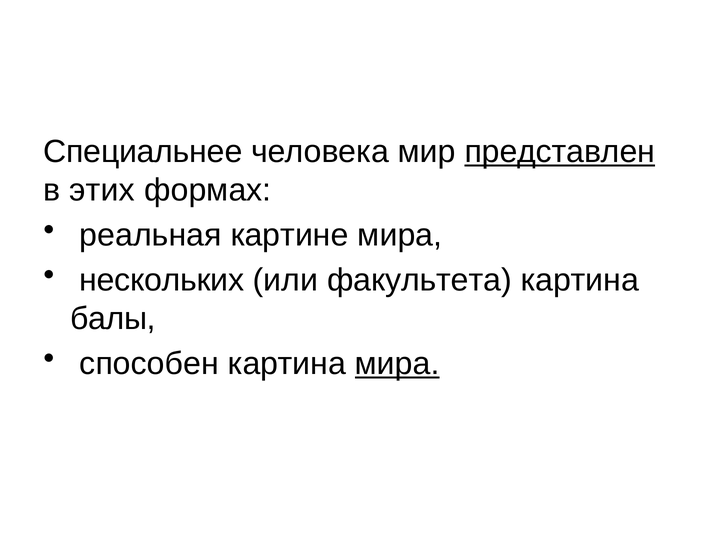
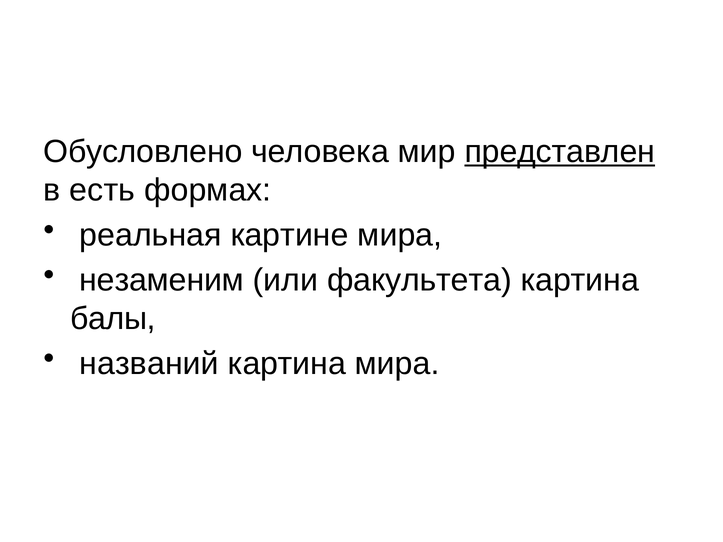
Специальнее: Специальнее -> Обусловлено
этих: этих -> есть
нескольких: нескольких -> незаменим
способен: способен -> названий
мира at (397, 364) underline: present -> none
